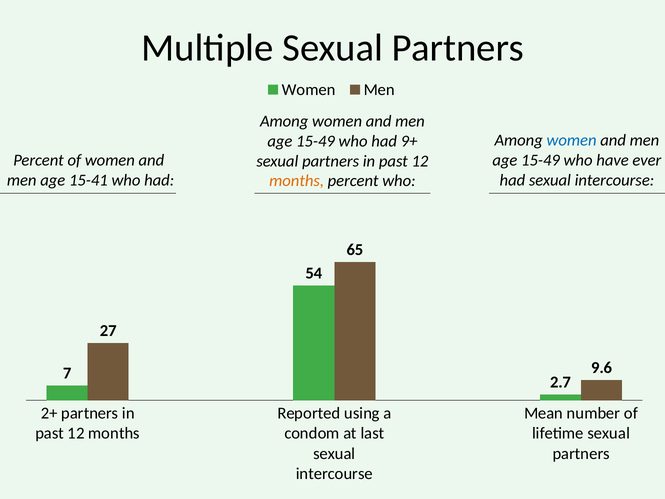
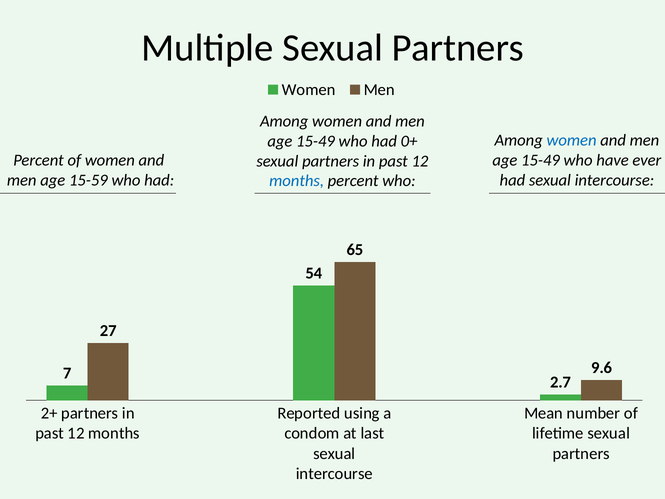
9+: 9+ -> 0+
15-41: 15-41 -> 15-59
months at (297, 181) colour: orange -> blue
